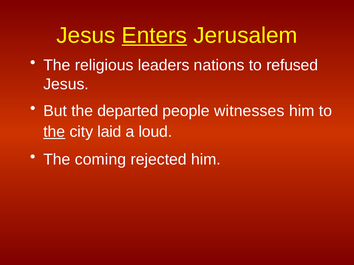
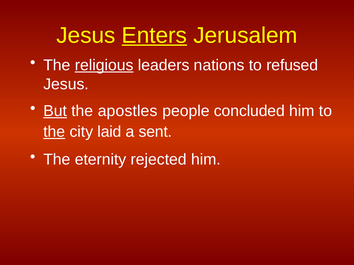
religious underline: none -> present
But underline: none -> present
departed: departed -> apostles
witnesses: witnesses -> concluded
loud: loud -> sent
coming: coming -> eternity
